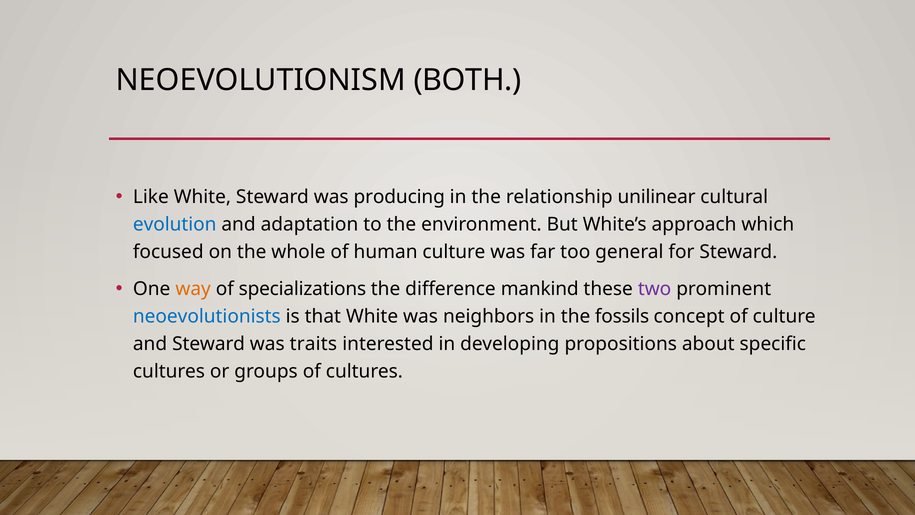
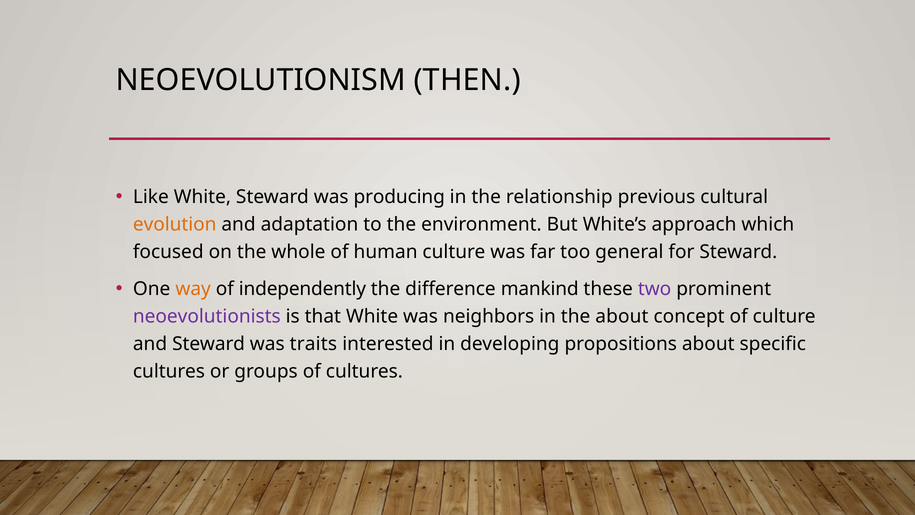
BOTH: BOTH -> THEN
unilinear: unilinear -> previous
evolution colour: blue -> orange
specializations: specializations -> independently
neoevolutionists colour: blue -> purple
the fossils: fossils -> about
